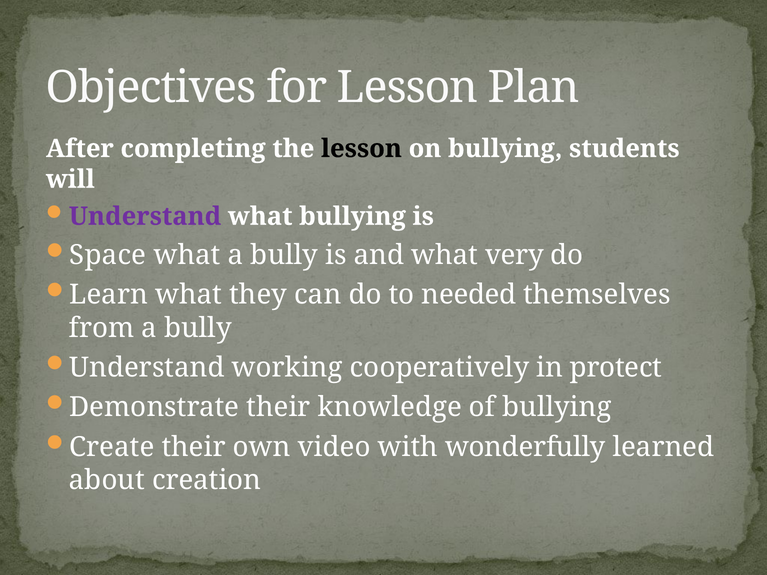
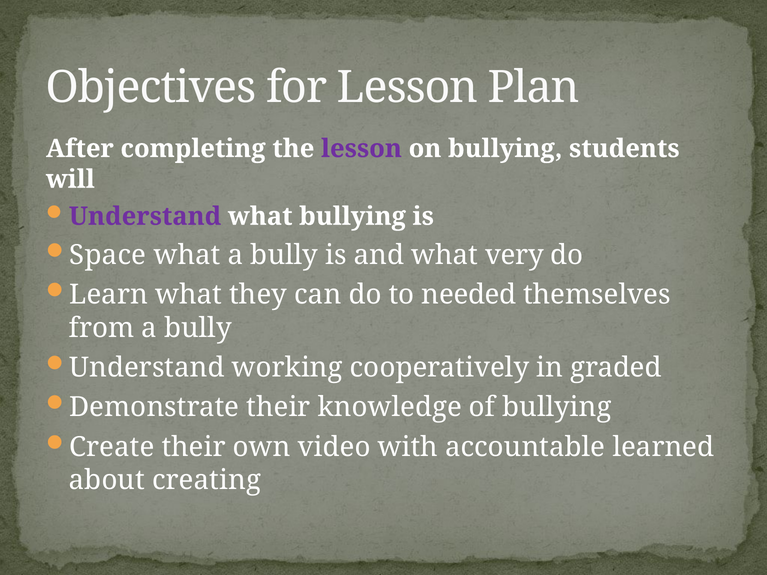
lesson at (361, 149) colour: black -> purple
protect: protect -> graded
wonderfully: wonderfully -> accountable
creation: creation -> creating
